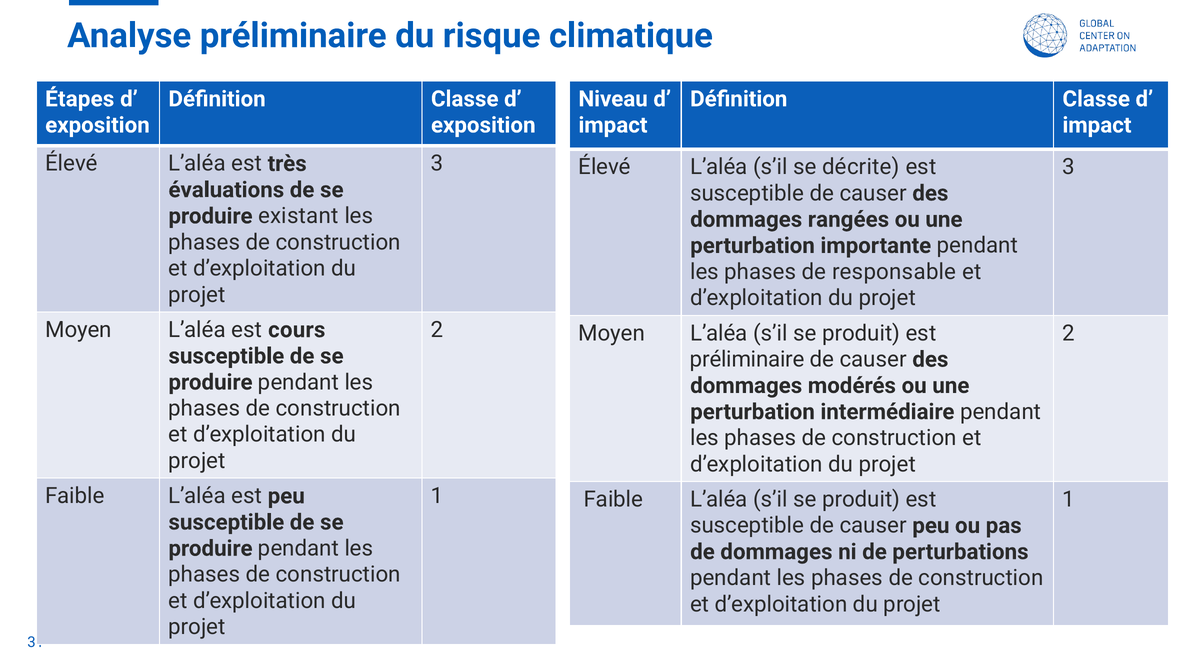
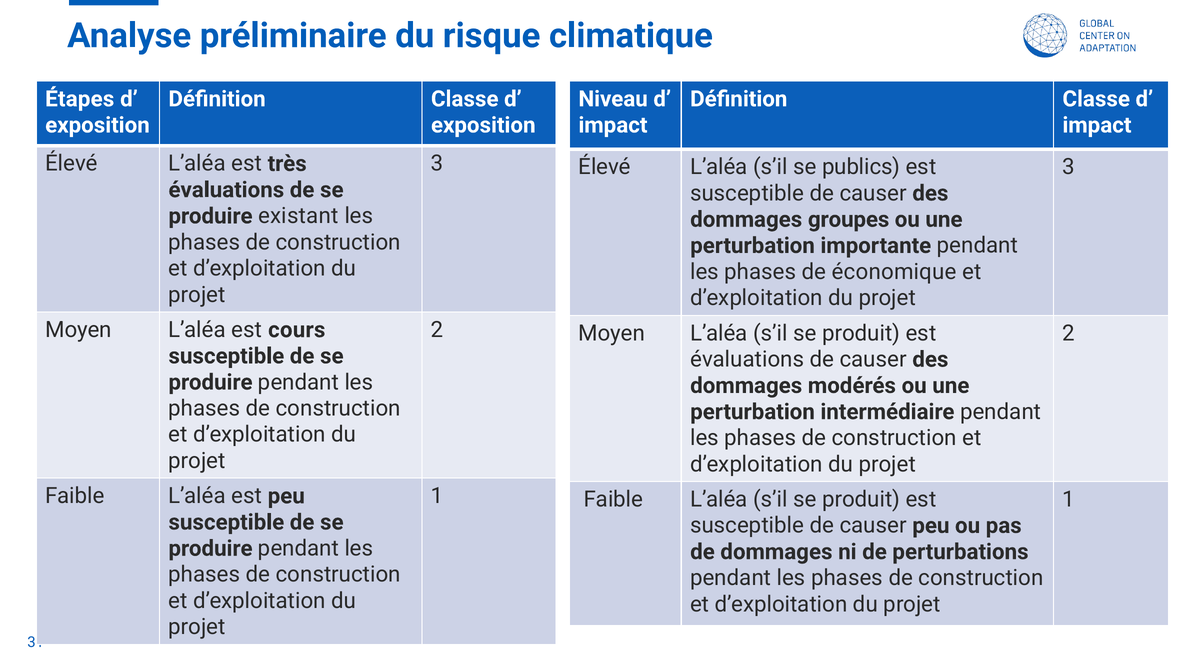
décrite: décrite -> publics
rangées: rangées -> groupes
responsable: responsable -> économique
préliminaire at (747, 360): préliminaire -> évaluations
